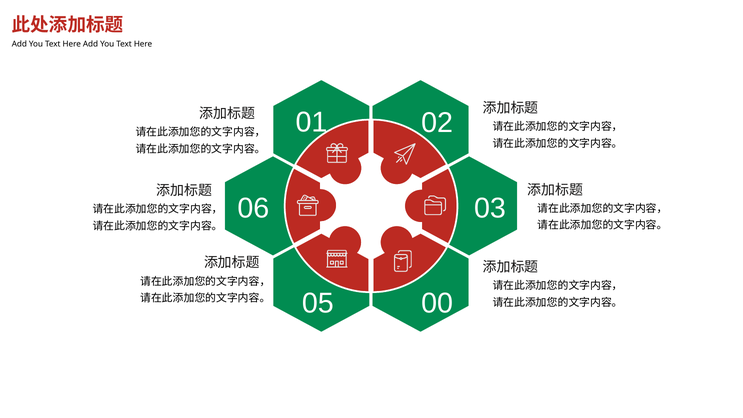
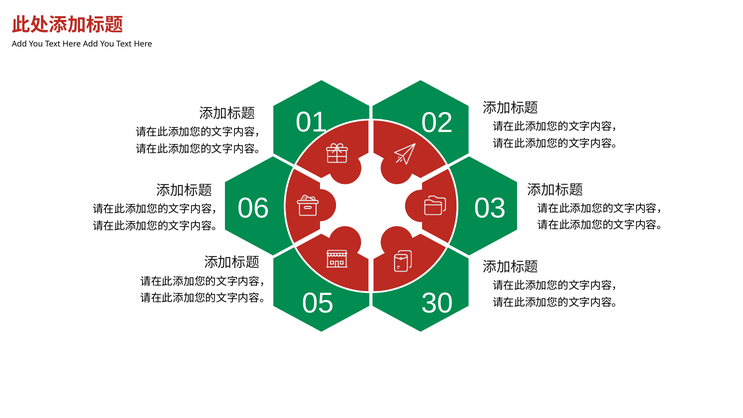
00: 00 -> 30
